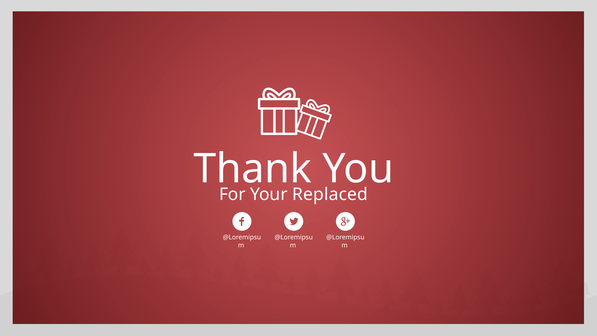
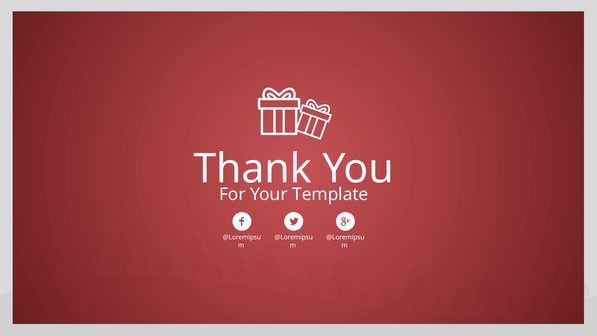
Replaced: Replaced -> Template
